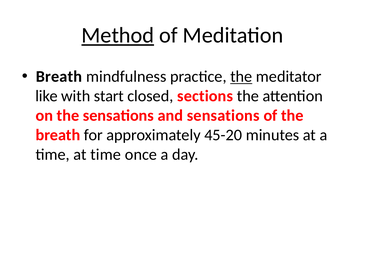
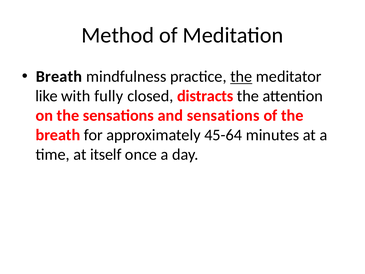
Method underline: present -> none
start: start -> fully
sections: sections -> distracts
45-20: 45-20 -> 45-64
at time: time -> itself
